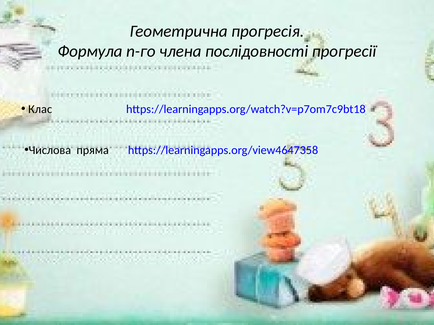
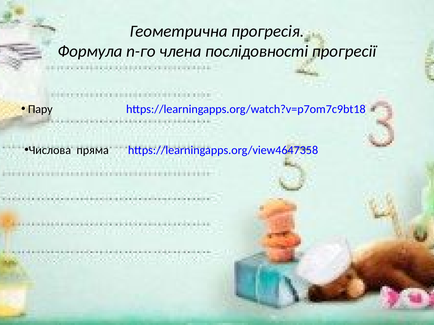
Клас: Клас -> Пару
